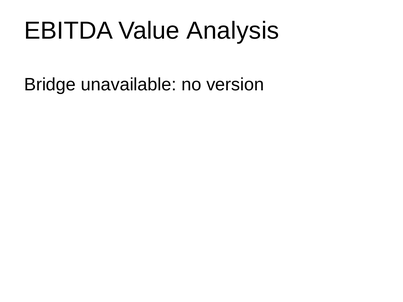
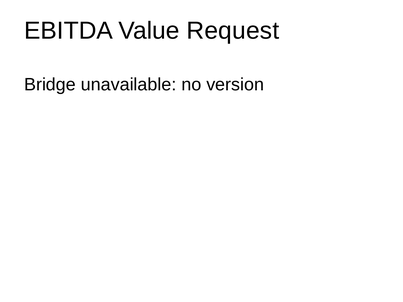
Analysis: Analysis -> Request
